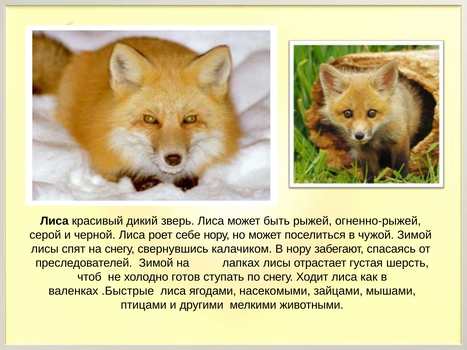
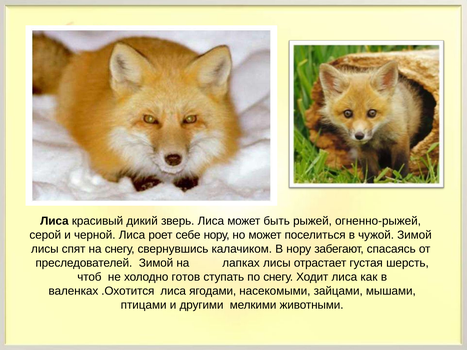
.Быстрые: .Быстрые -> .Охотится
